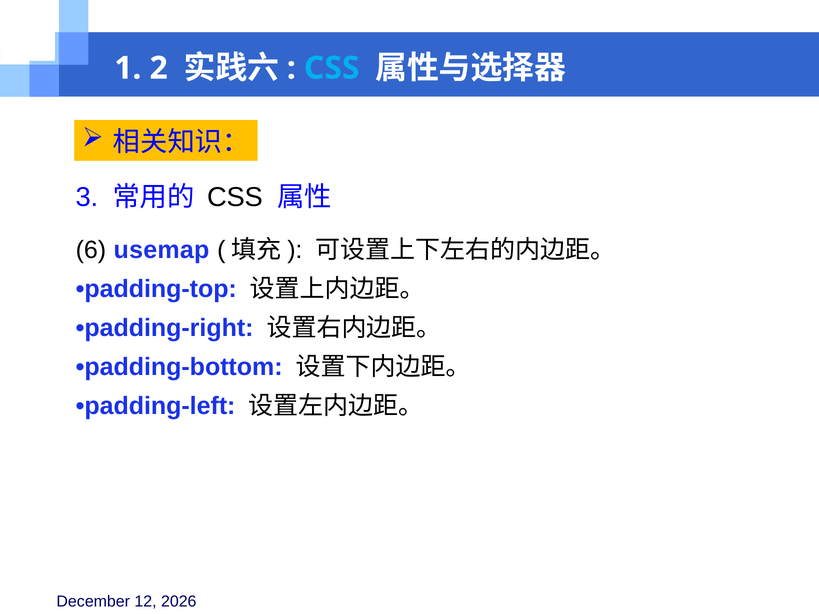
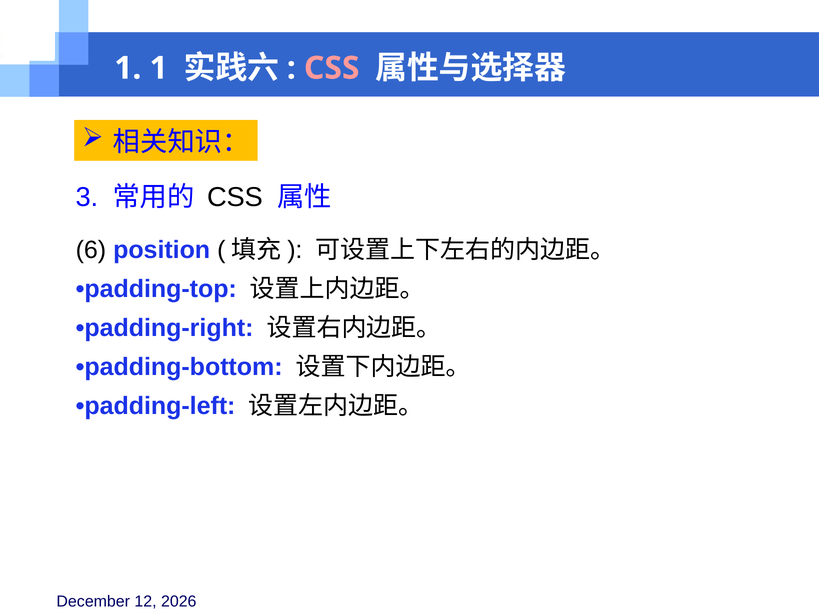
1 2: 2 -> 1
CSS at (332, 68) colour: light blue -> pink
usemap: usemap -> position
